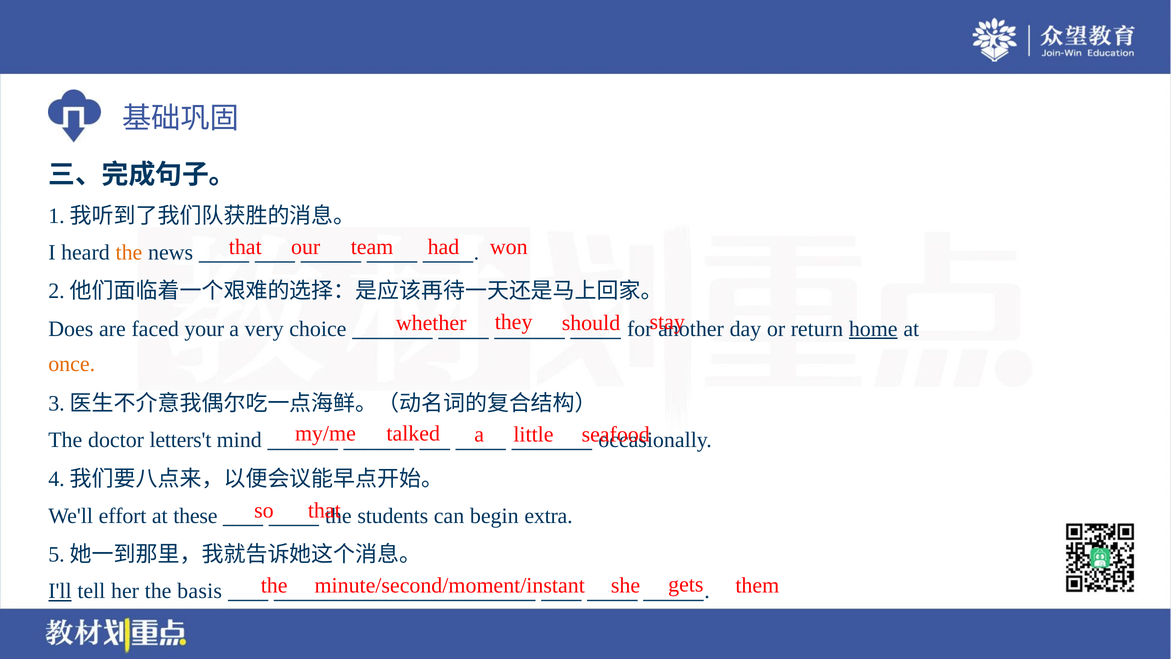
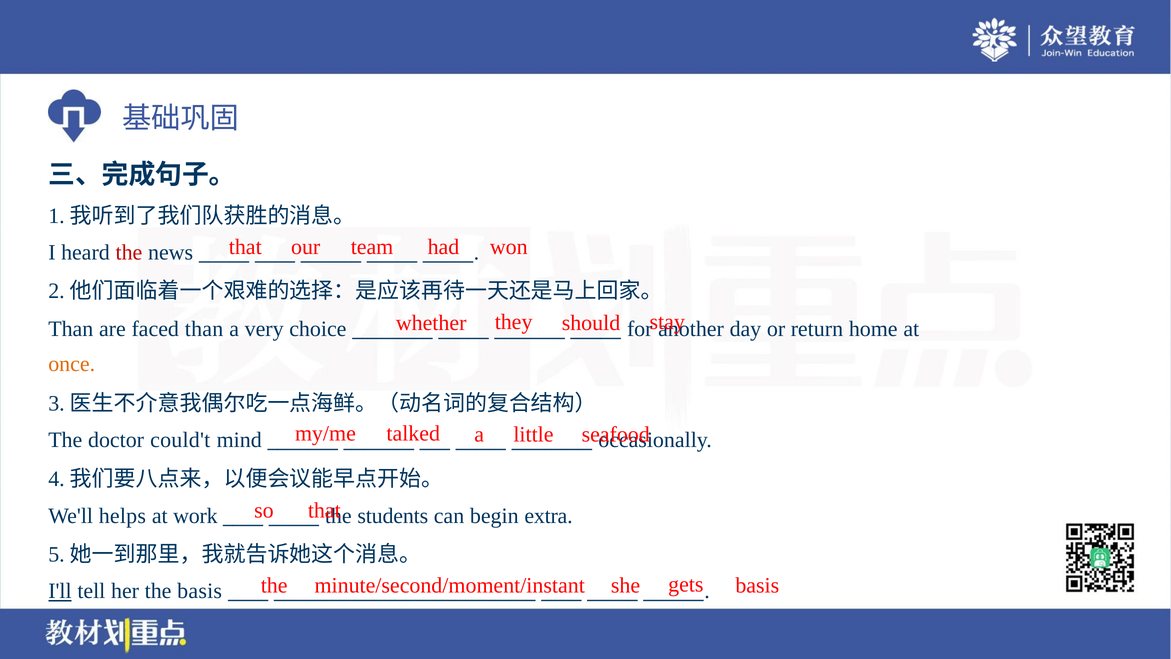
the at (129, 252) colour: orange -> red
Does at (71, 329): Does -> Than
faced your: your -> than
home underline: present -> none
letters't: letters't -> could't
effort: effort -> helps
these: these -> work
them at (757, 585): them -> basis
